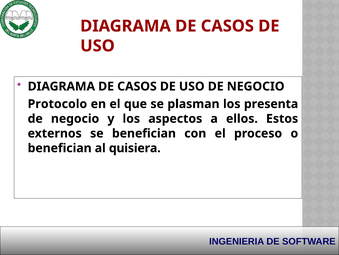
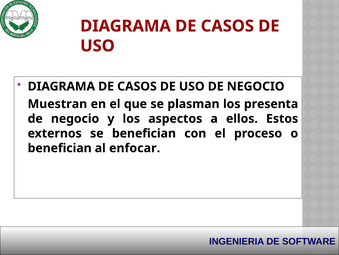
Protocolo: Protocolo -> Muestran
quisiera: quisiera -> enfocar
